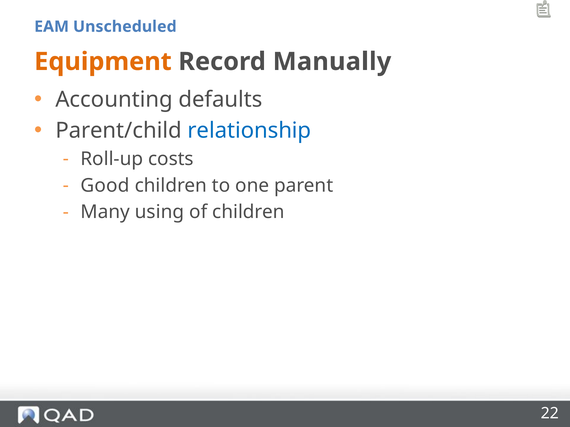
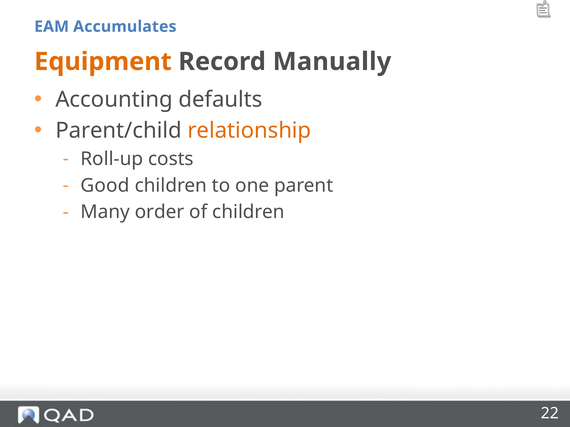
Unscheduled: Unscheduled -> Accumulates
relationship colour: blue -> orange
using: using -> order
